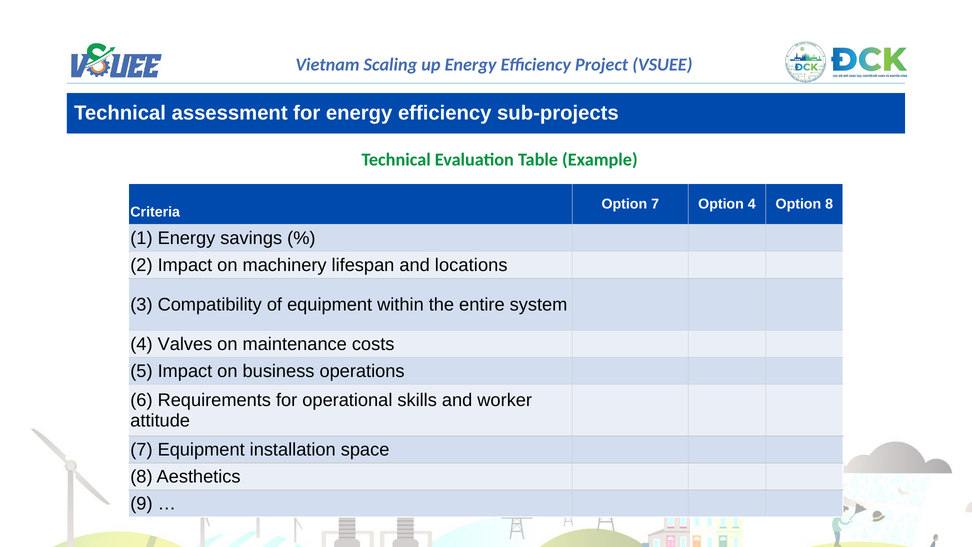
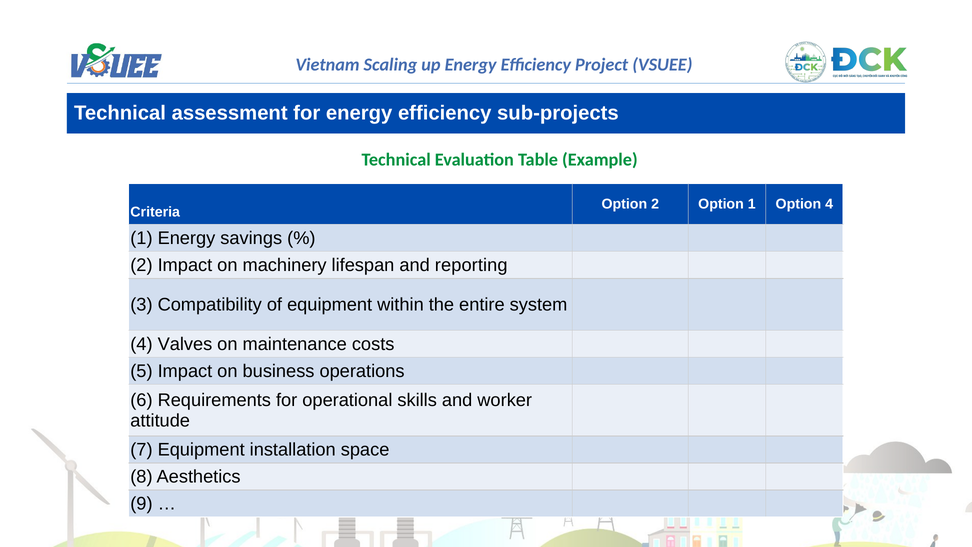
Option 7: 7 -> 2
Option 4: 4 -> 1
Option 8: 8 -> 4
locations: locations -> reporting
